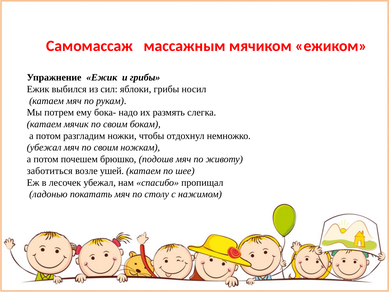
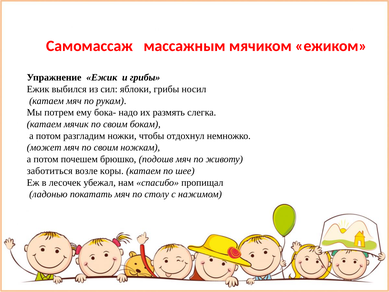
убежал at (44, 147): убежал -> может
ушей: ушей -> коры
